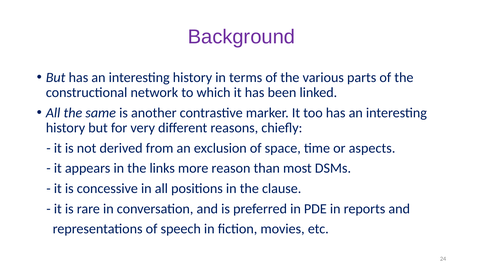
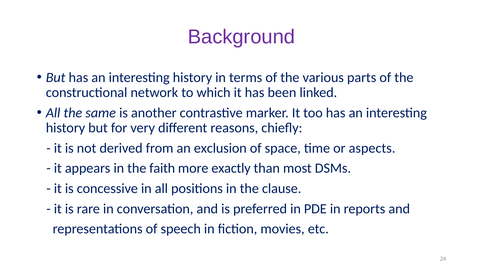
links: links -> faith
reason: reason -> exactly
